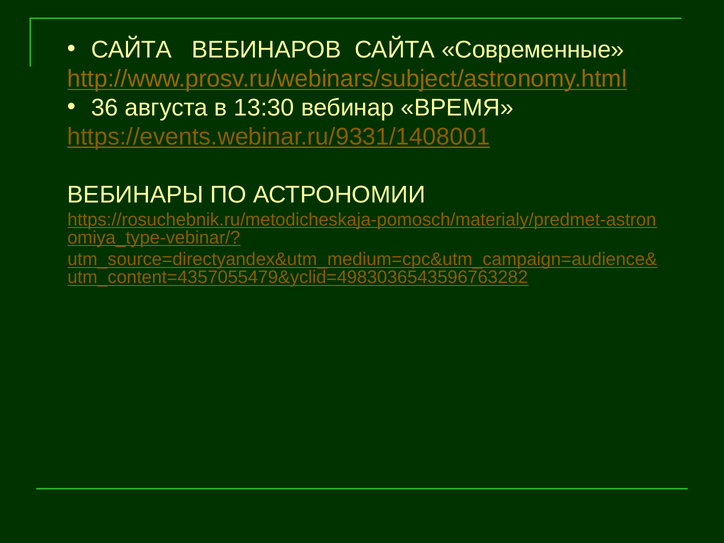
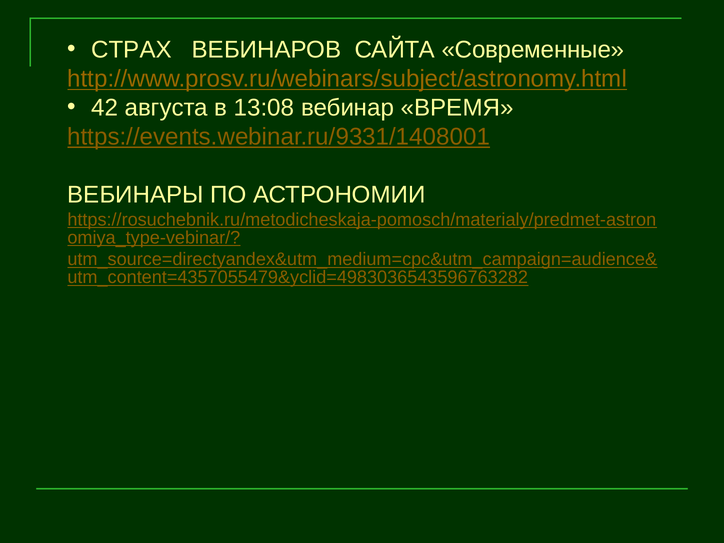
САЙТА at (132, 50): САЙТА -> СТРАХ
36: 36 -> 42
13:30: 13:30 -> 13:08
